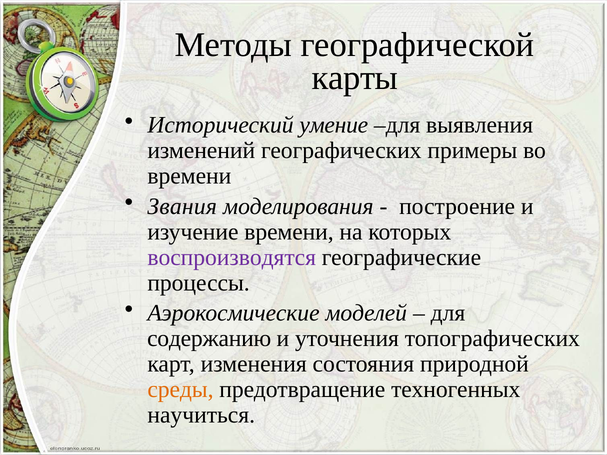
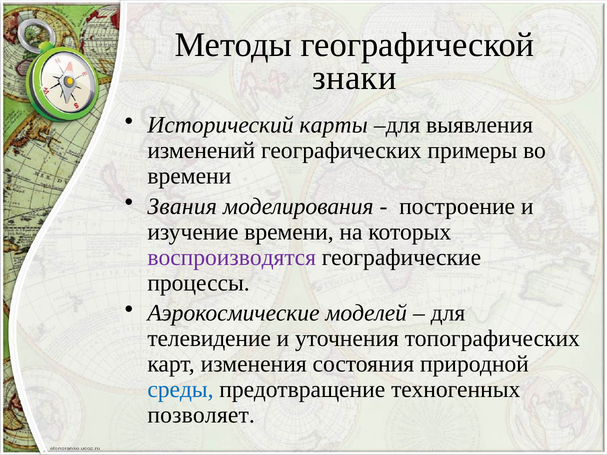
карты: карты -> знаки
умение: умение -> карты
содержанию: содержанию -> телевидение
среды colour: orange -> blue
научиться: научиться -> позволяет
